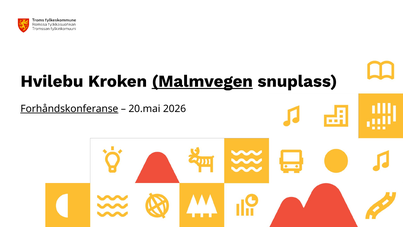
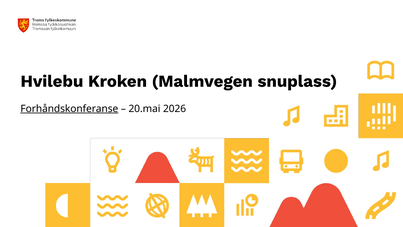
Malmvegen underline: present -> none
